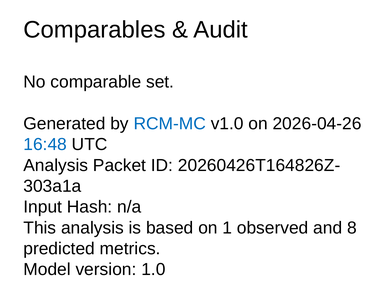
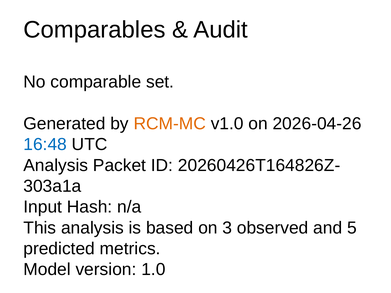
RCM-MC colour: blue -> orange
1: 1 -> 3
8: 8 -> 5
